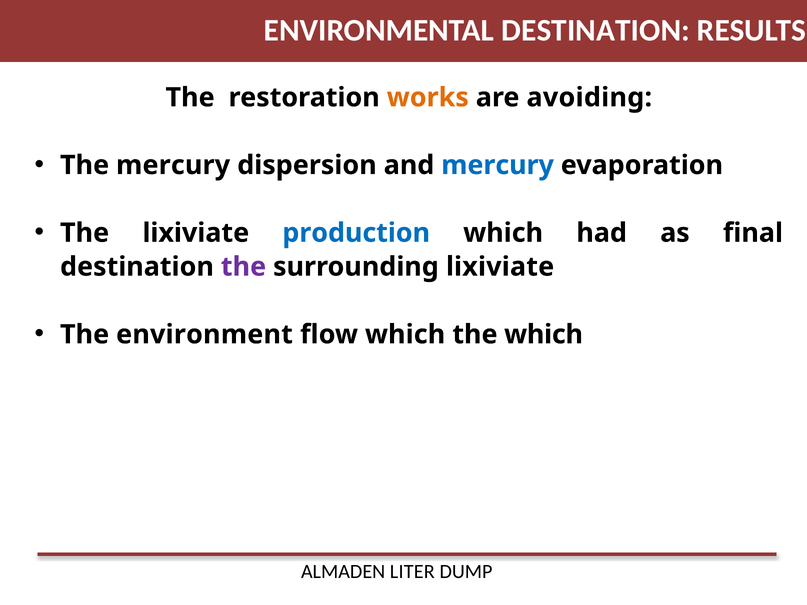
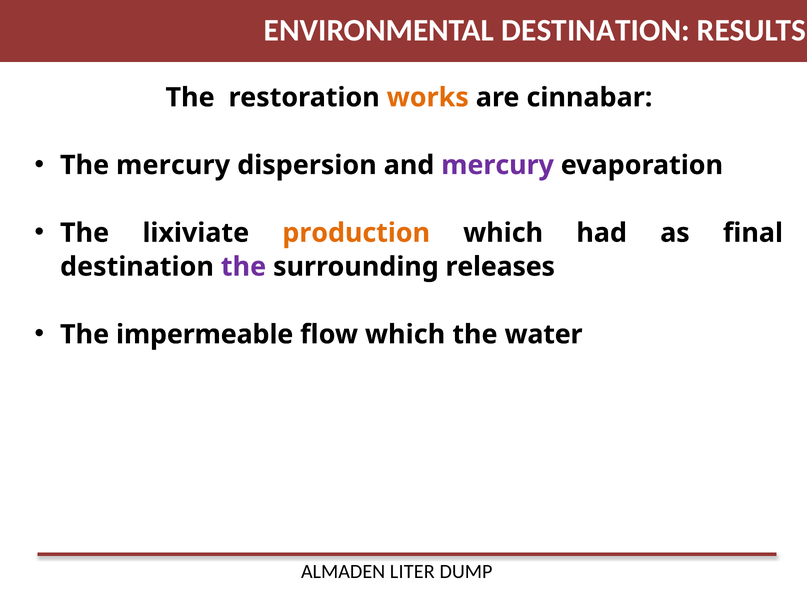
avoiding: avoiding -> cinnabar
mercury at (498, 165) colour: blue -> purple
production colour: blue -> orange
surrounding lixiviate: lixiviate -> releases
environment: environment -> impermeable
the which: which -> water
